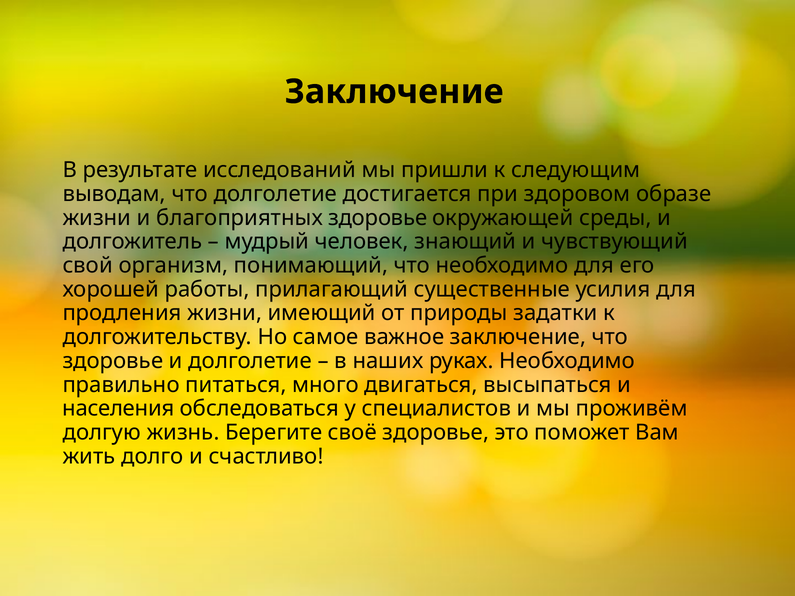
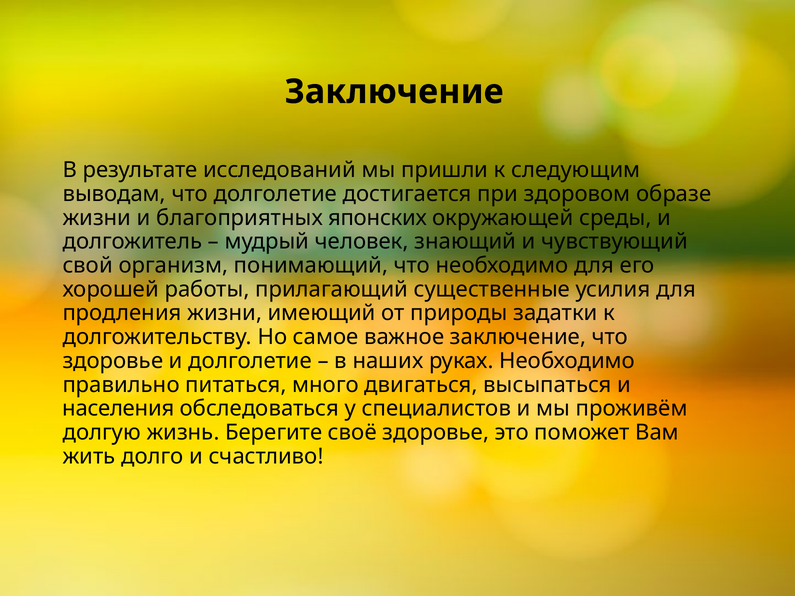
благоприятных здоровье: здоровье -> японских
